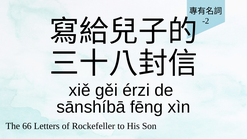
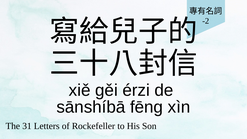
66: 66 -> 31
